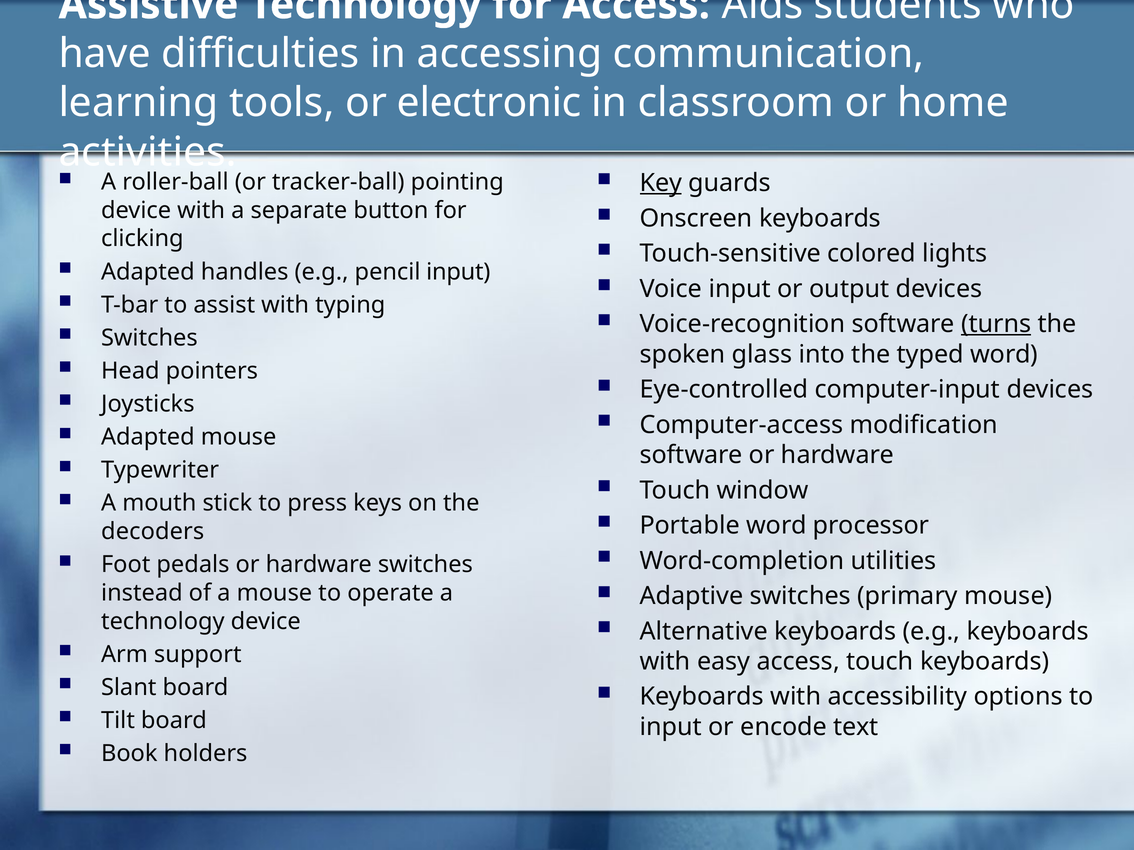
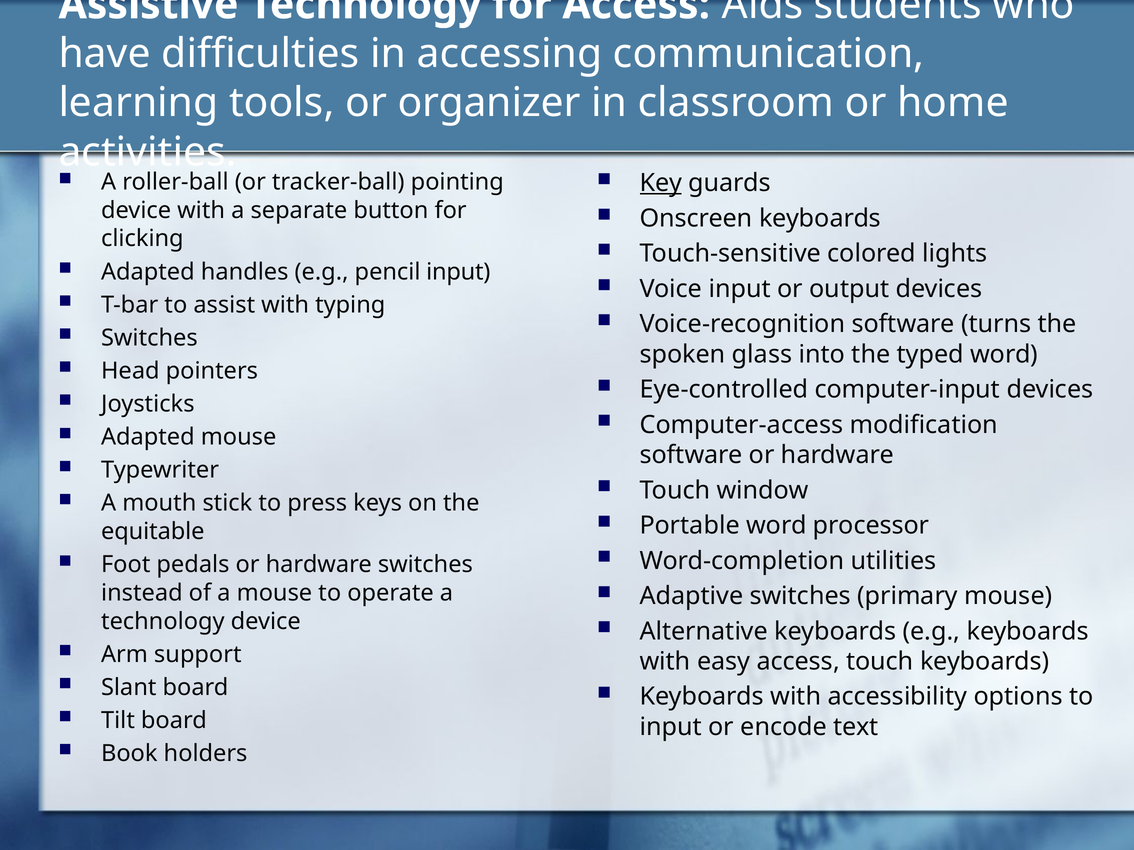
electronic: electronic -> organizer
turns underline: present -> none
decoders: decoders -> equitable
